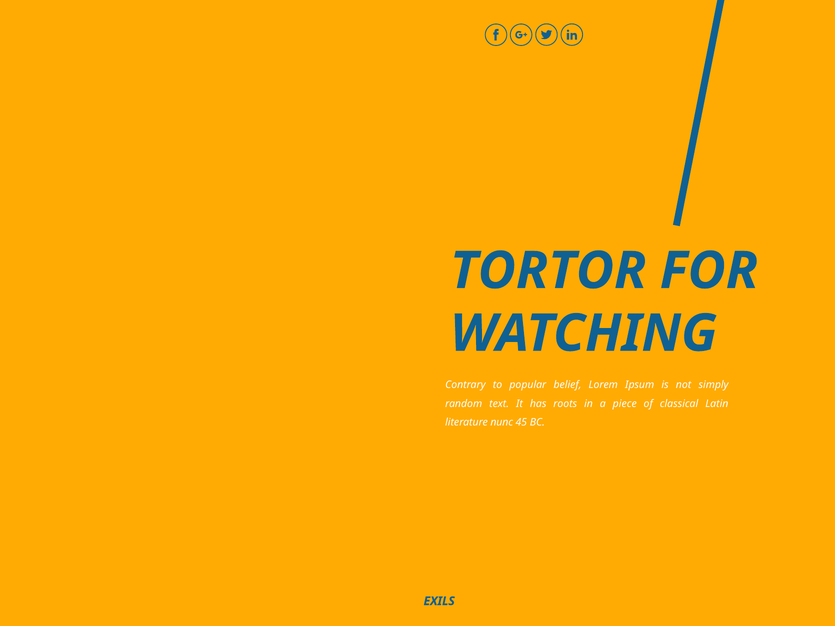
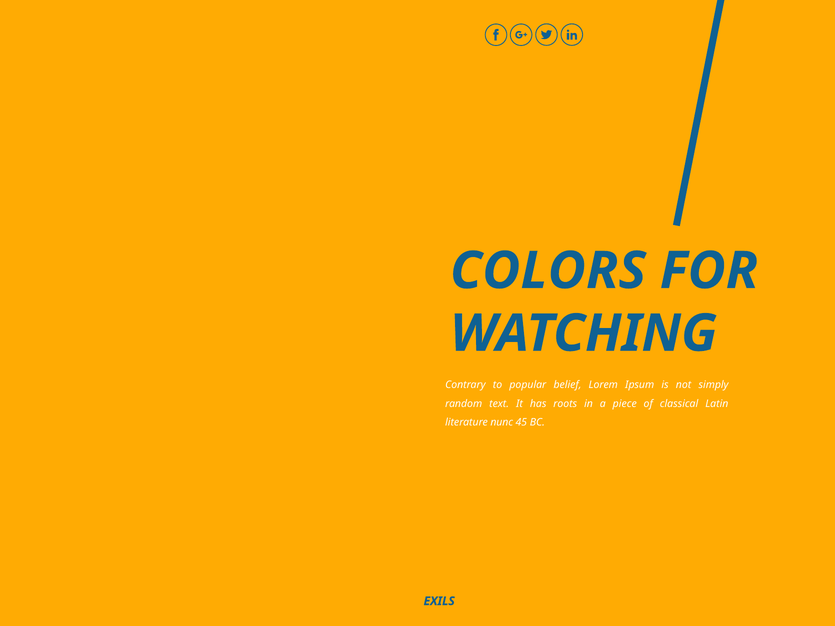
TORTOR: TORTOR -> COLORS
